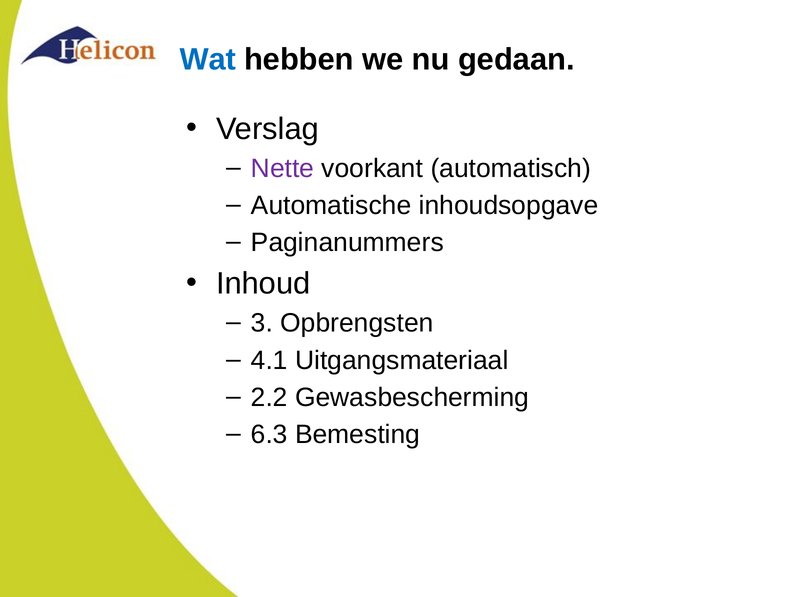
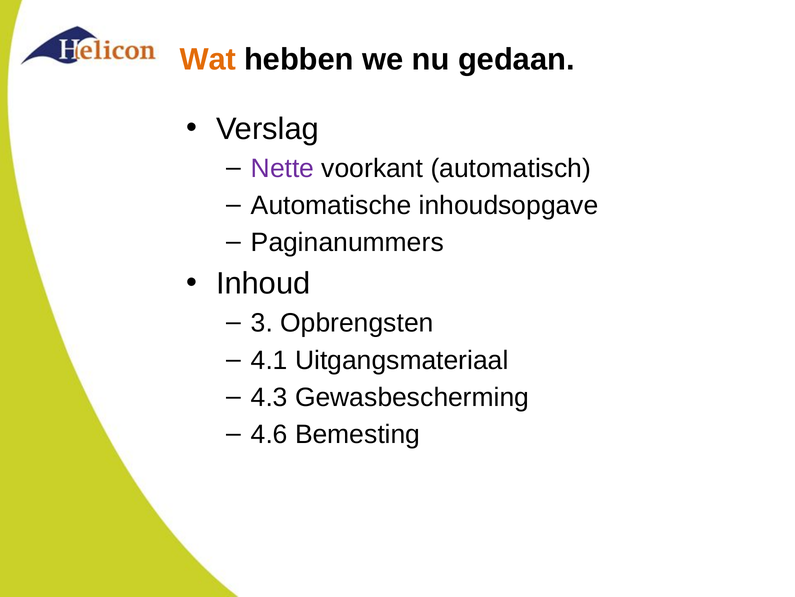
Wat colour: blue -> orange
2.2: 2.2 -> 4.3
6.3: 6.3 -> 4.6
